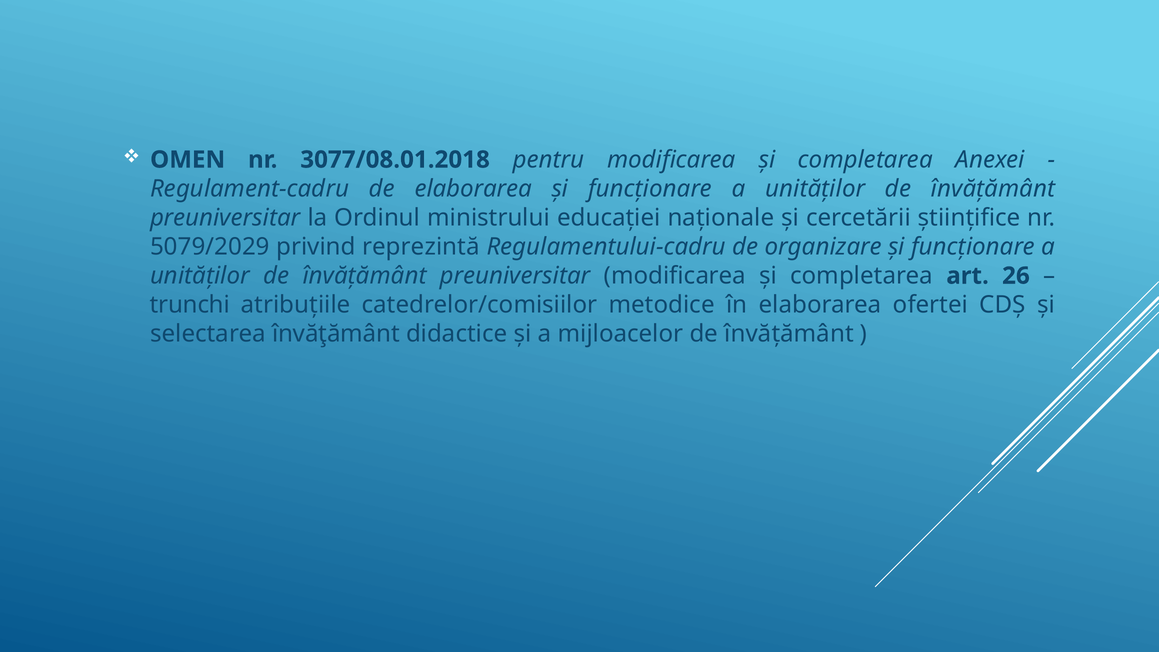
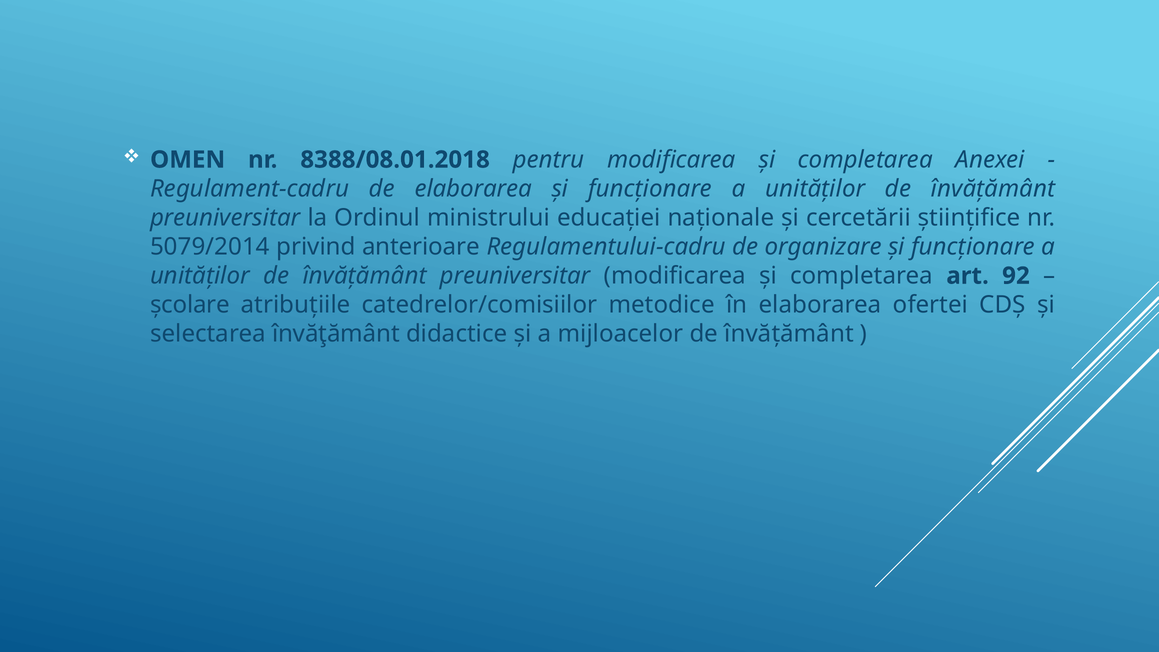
3077/08.01.2018: 3077/08.01.2018 -> 8388/08.01.2018
5079/2029: 5079/2029 -> 5079/2014
reprezintă: reprezintă -> anterioare
26: 26 -> 92
trunchi: trunchi -> școlare
